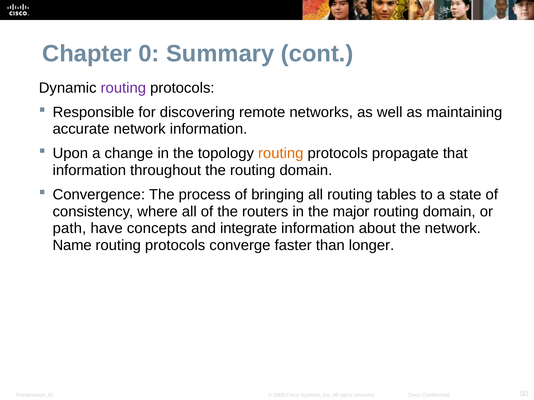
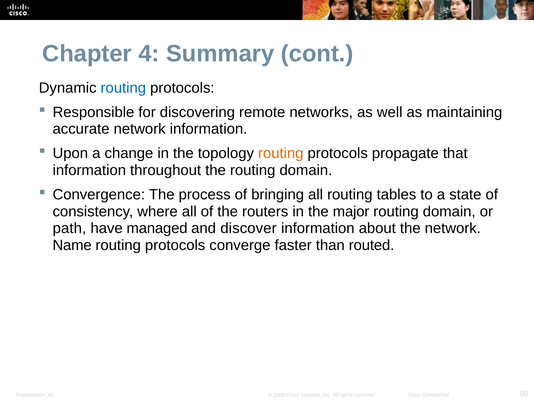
0: 0 -> 4
routing at (123, 88) colour: purple -> blue
concepts: concepts -> managed
integrate: integrate -> discover
longer: longer -> routed
